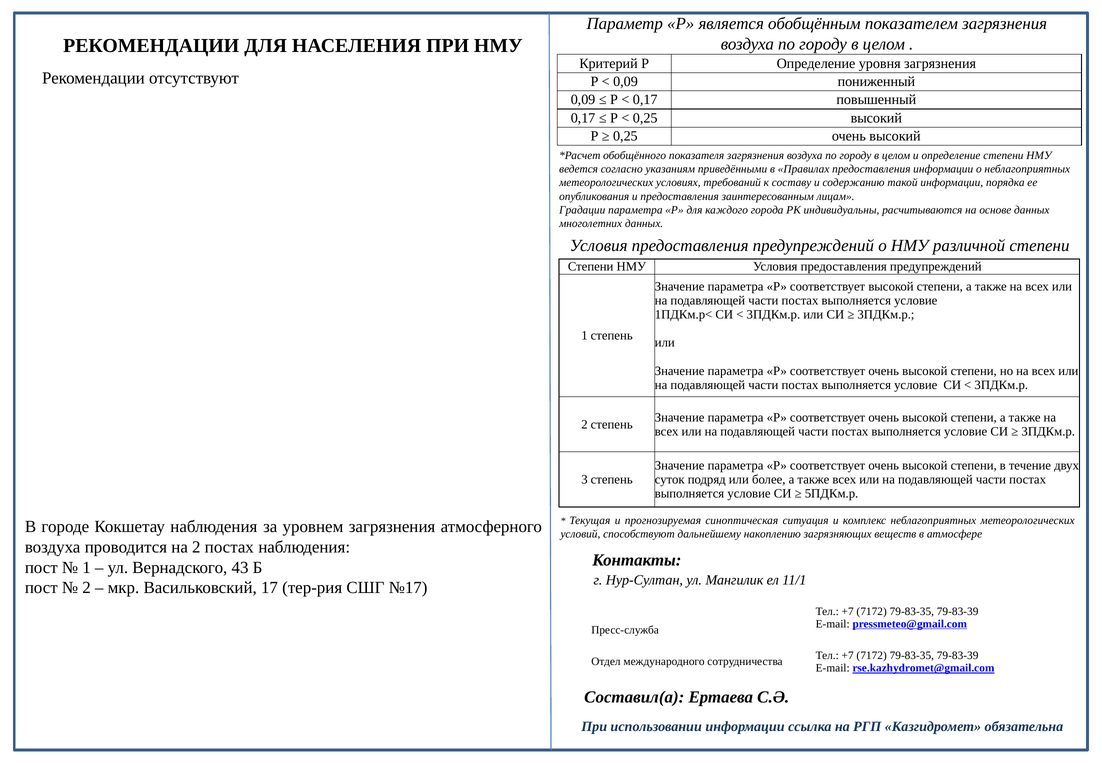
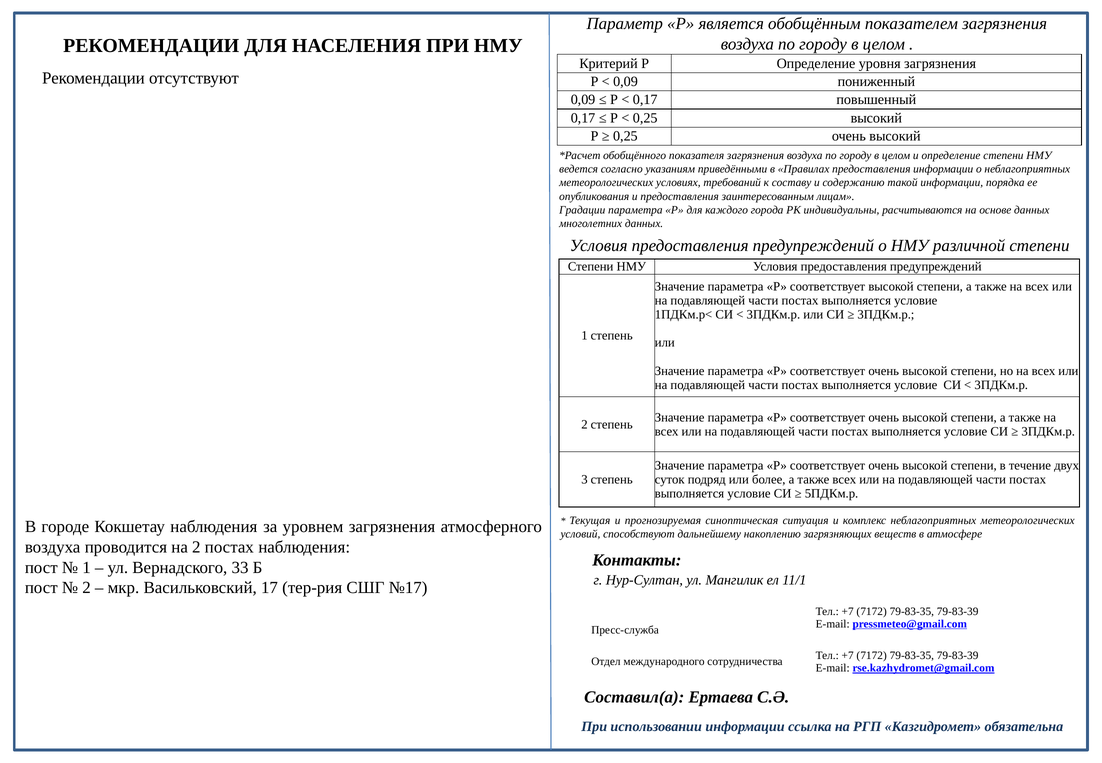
43: 43 -> 33
